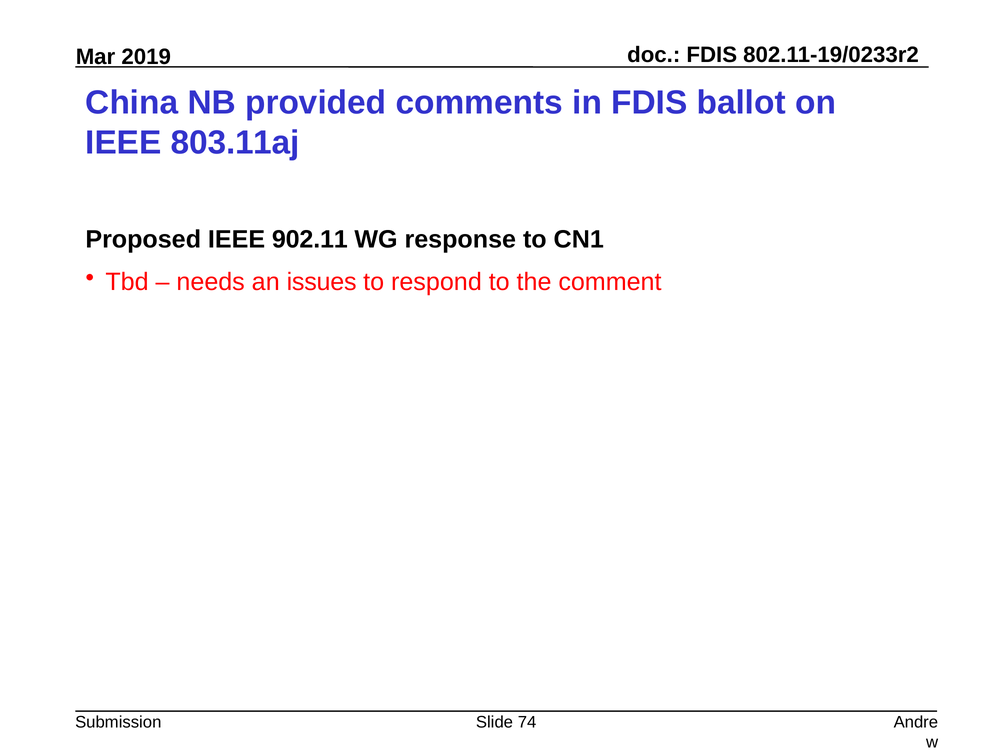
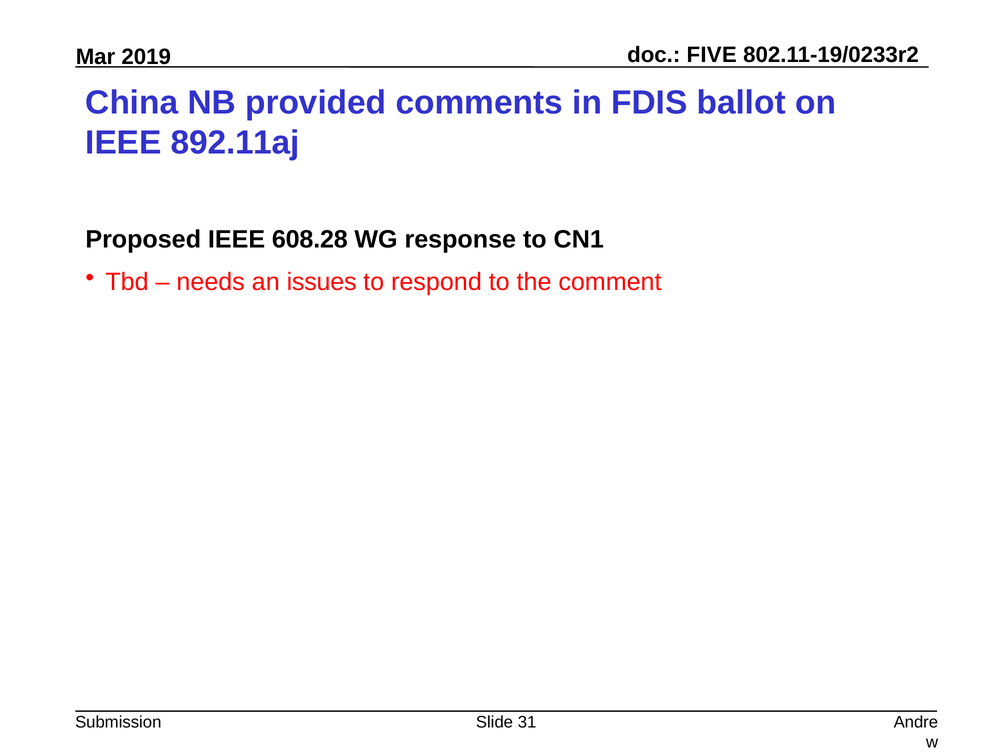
FDIS at (712, 55): FDIS -> FIVE
803.11aj: 803.11aj -> 892.11aj
902.11: 902.11 -> 608.28
74: 74 -> 31
